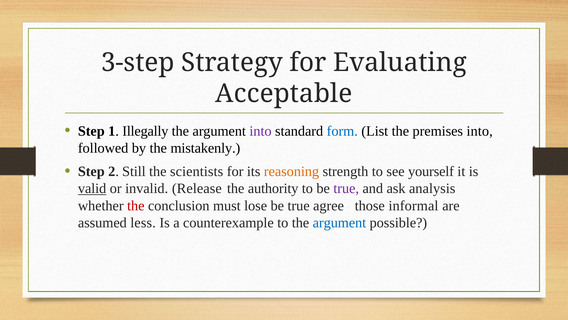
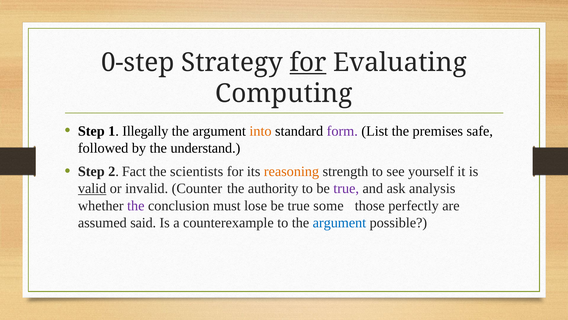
3-step: 3-step -> 0-step
for at (308, 62) underline: none -> present
Acceptable: Acceptable -> Computing
into at (261, 131) colour: purple -> orange
form colour: blue -> purple
premises into: into -> safe
mistakenly: mistakenly -> understand
Still: Still -> Fact
Release: Release -> Counter
the at (136, 205) colour: red -> purple
agree: agree -> some
informal: informal -> perfectly
less: less -> said
